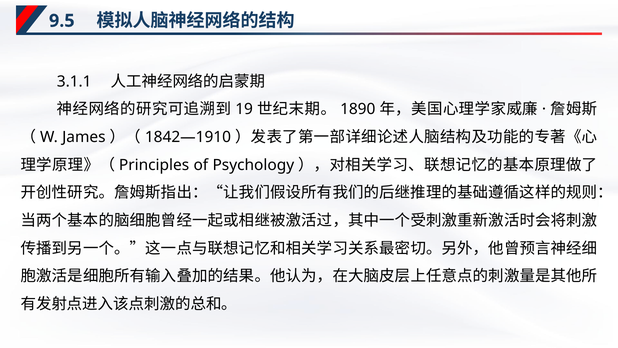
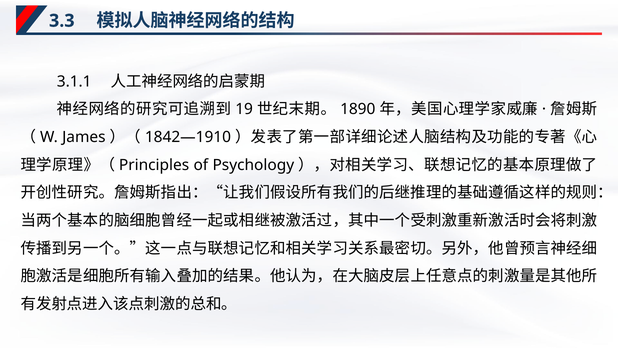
9.5: 9.5 -> 3.3
